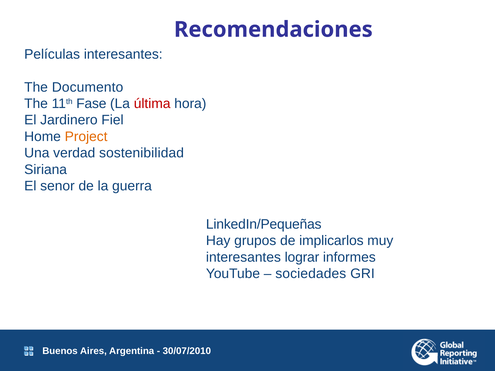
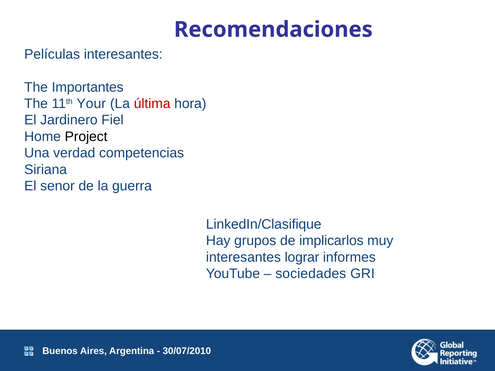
Documento: Documento -> Importantes
Fase: Fase -> Your
Project colour: orange -> black
sostenibilidad: sostenibilidad -> competencias
LinkedIn/Pequeñas: LinkedIn/Pequeñas -> LinkedIn/Clasifique
